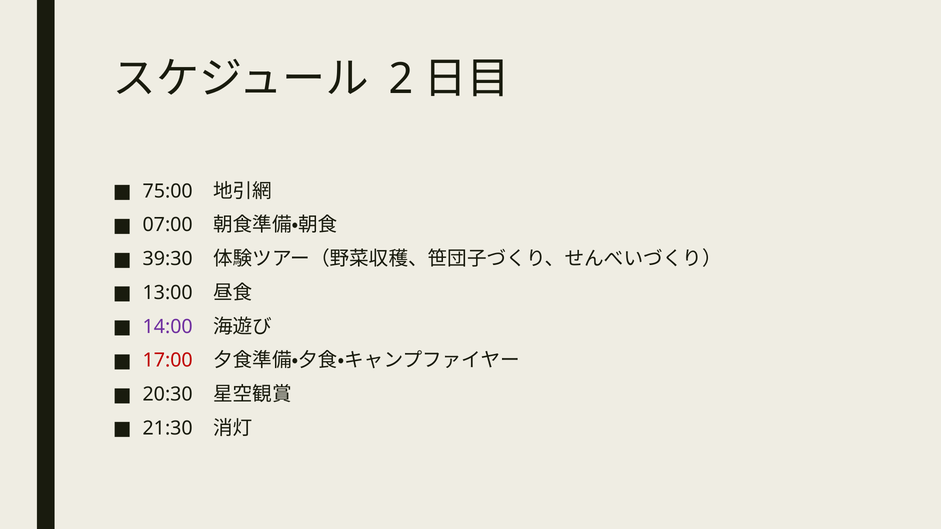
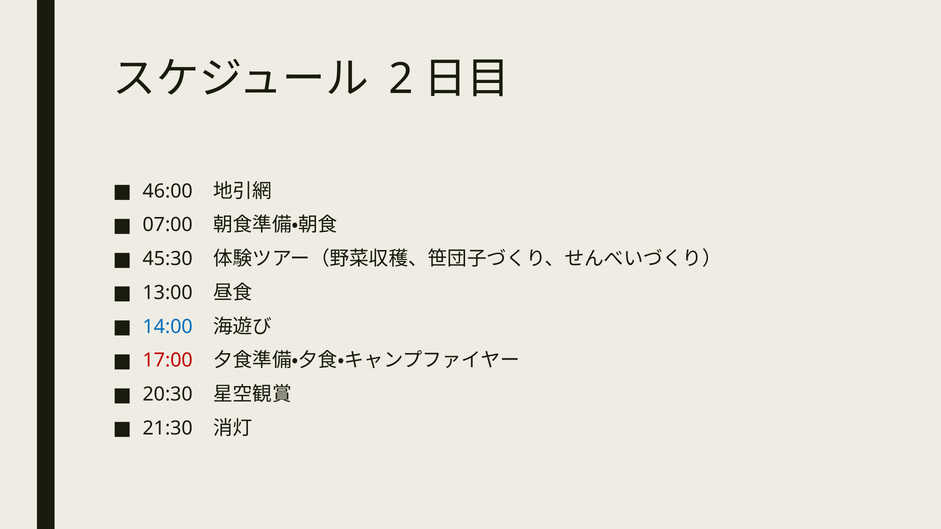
75:00: 75:00 -> 46:00
39:30: 39:30 -> 45:30
14:00 colour: purple -> blue
